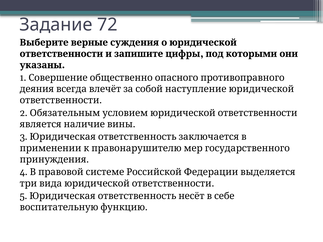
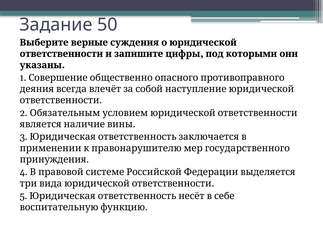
72: 72 -> 50
